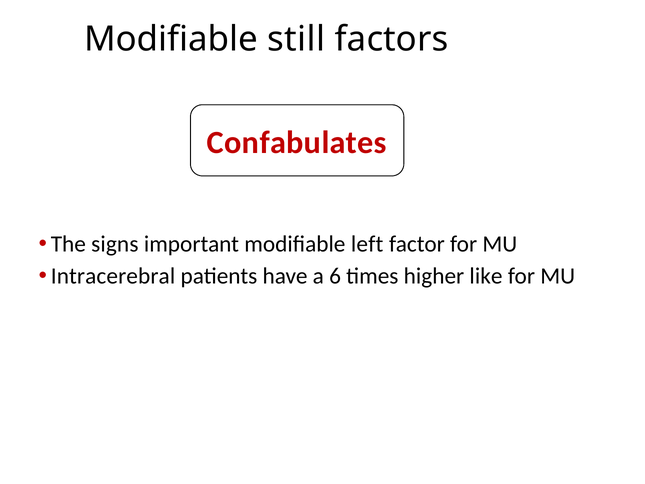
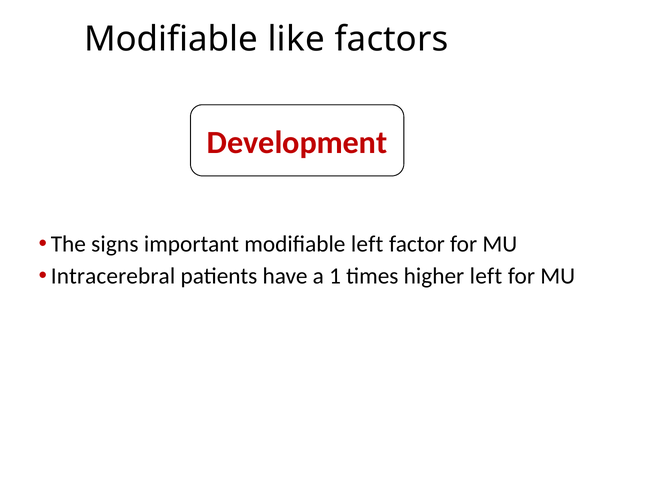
still: still -> like
Confabulates: Confabulates -> Development
6: 6 -> 1
higher like: like -> left
